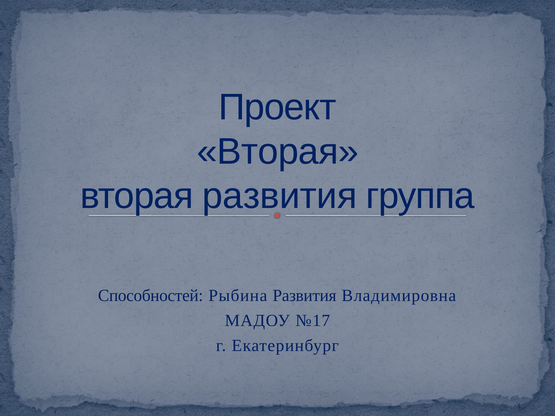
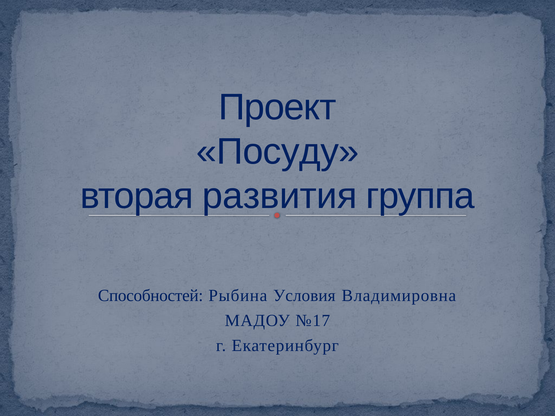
Вторая at (278, 152): Вторая -> Посуду
Рыбина Развития: Развития -> Условия
